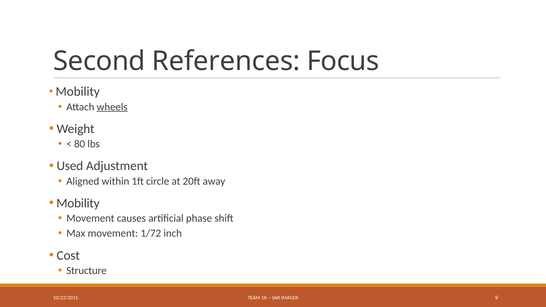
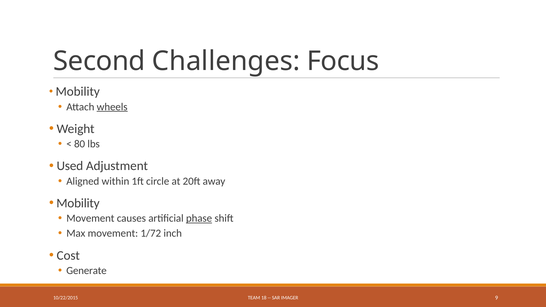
References: References -> Challenges
phase underline: none -> present
Structure: Structure -> Generate
